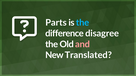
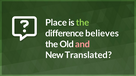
Parts: Parts -> Place
the at (83, 23) colour: light blue -> light green
disagree: disagree -> believes
